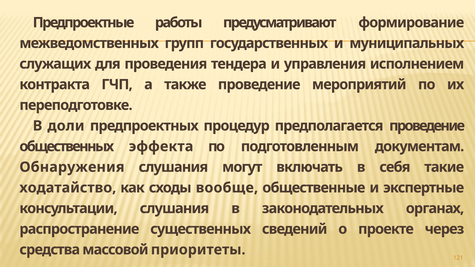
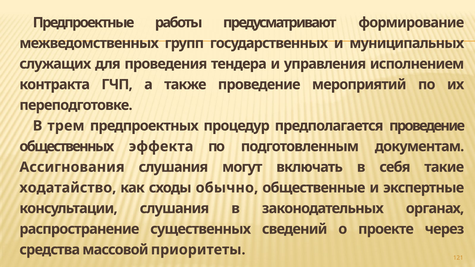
доли: доли -> трем
Обнаружения: Обнаружения -> Ассигнования
вообще: вообще -> обычно
